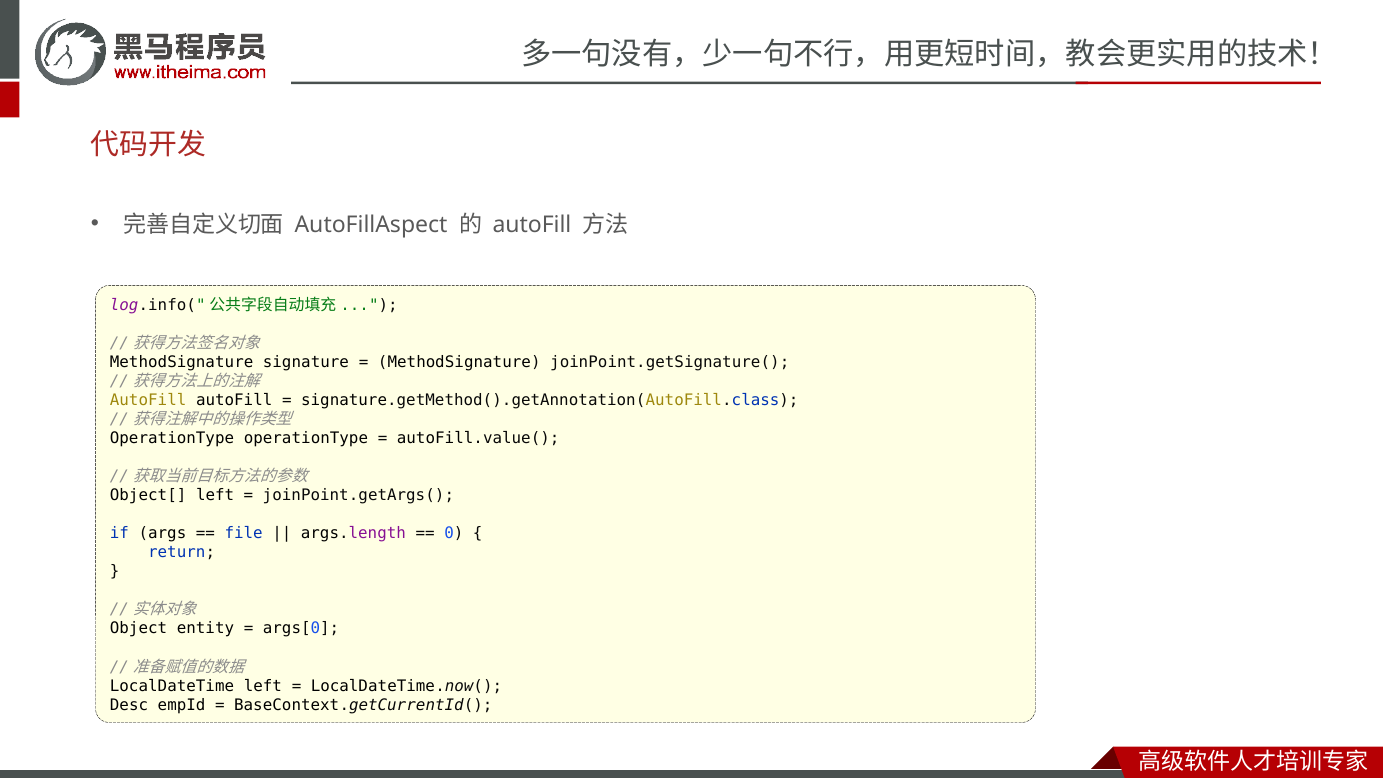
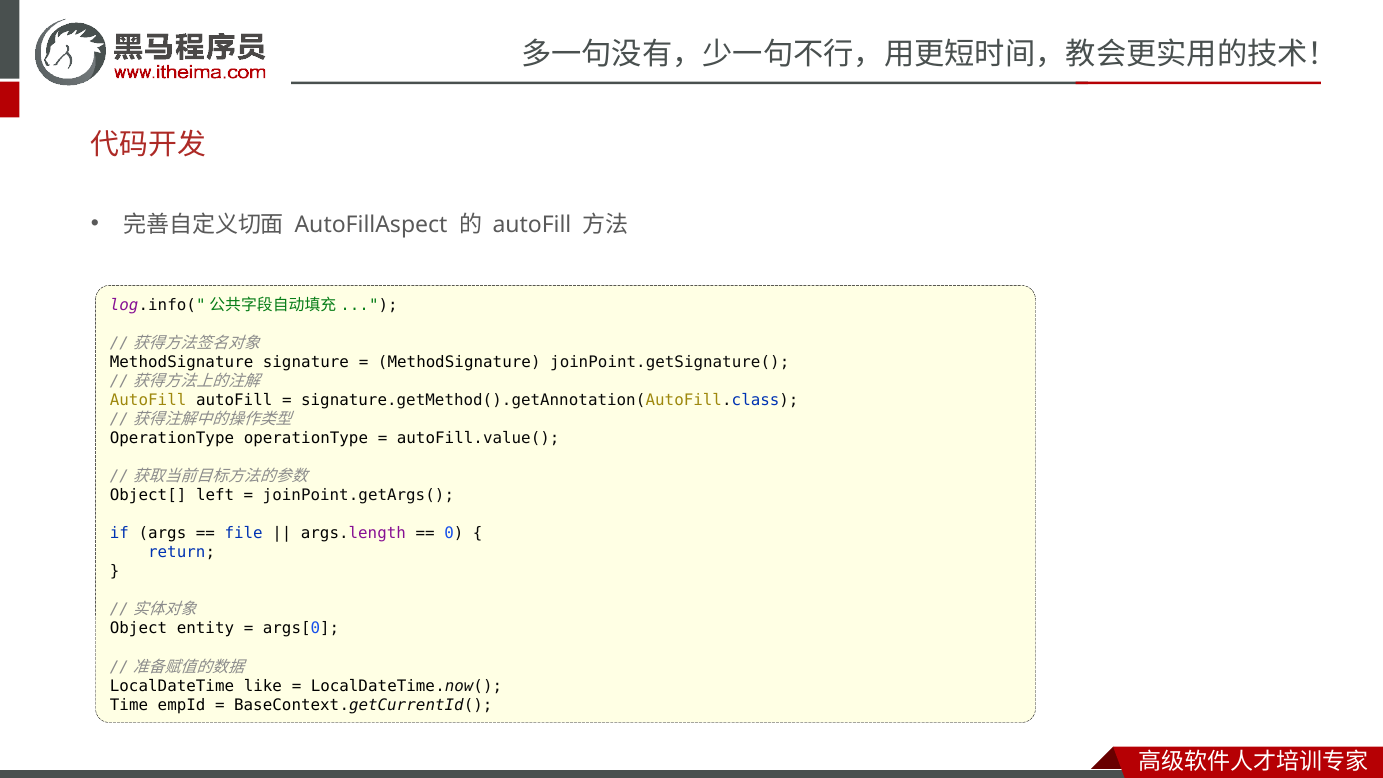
LocalDateTime left: left -> like
Desc: Desc -> Time
